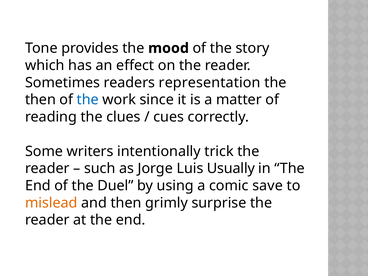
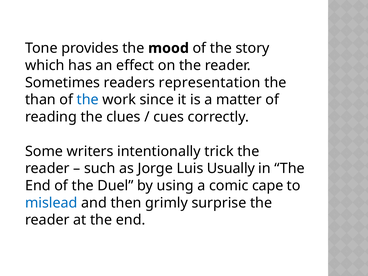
then at (40, 100): then -> than
save: save -> cape
mislead colour: orange -> blue
